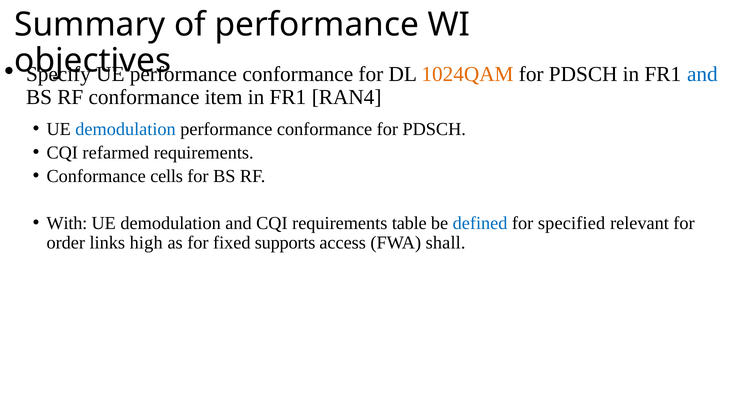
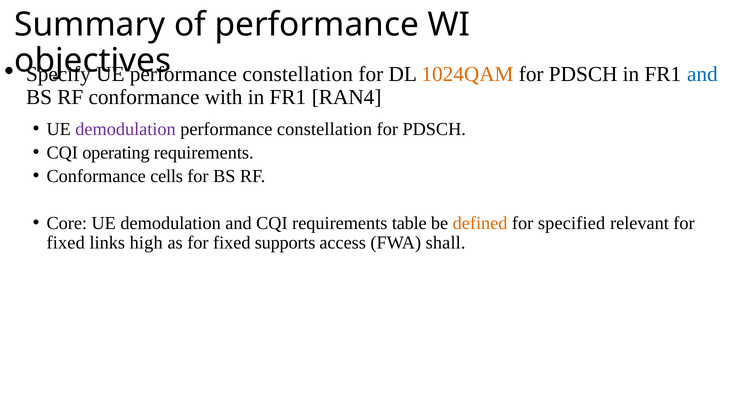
conformance at (298, 74): conformance -> constellation
item: item -> with
demodulation at (126, 129) colour: blue -> purple
conformance at (325, 129): conformance -> constellation
refarmed: refarmed -> operating
With: With -> Core
defined colour: blue -> orange
order at (66, 243): order -> fixed
